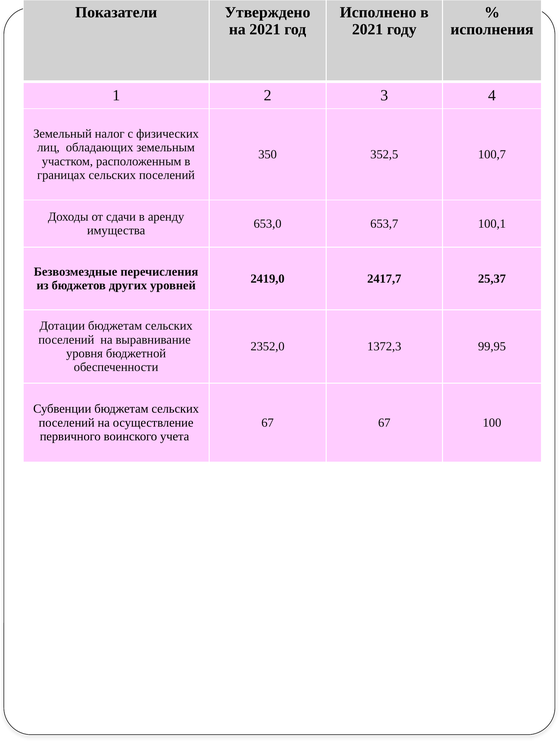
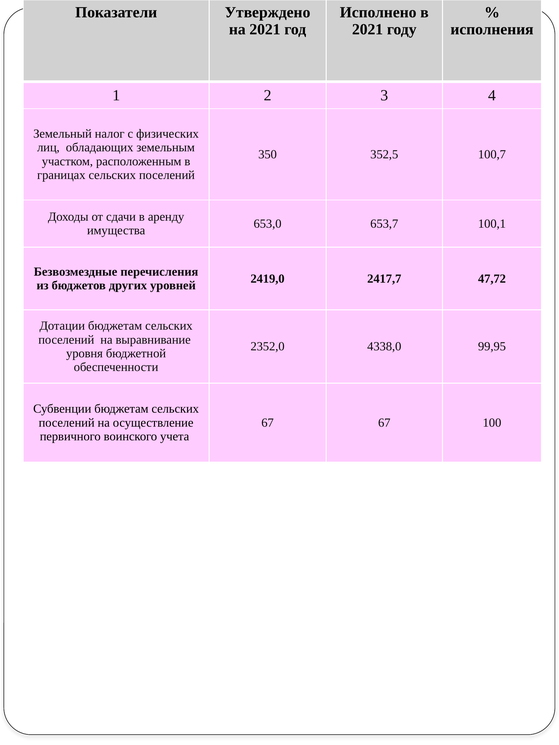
25,37: 25,37 -> 47,72
1372,3: 1372,3 -> 4338,0
